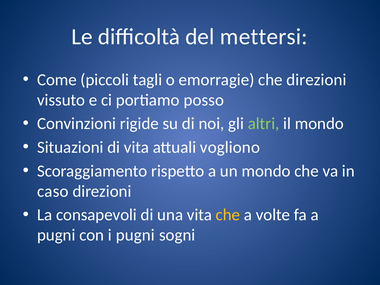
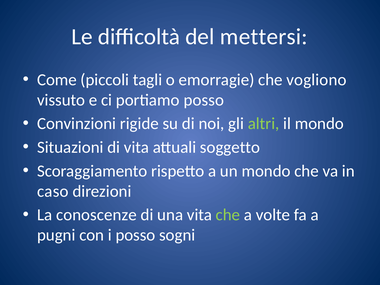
che direzioni: direzioni -> vogliono
vogliono: vogliono -> soggetto
consapevoli: consapevoli -> conoscenze
che at (228, 215) colour: yellow -> light green
i pugni: pugni -> posso
